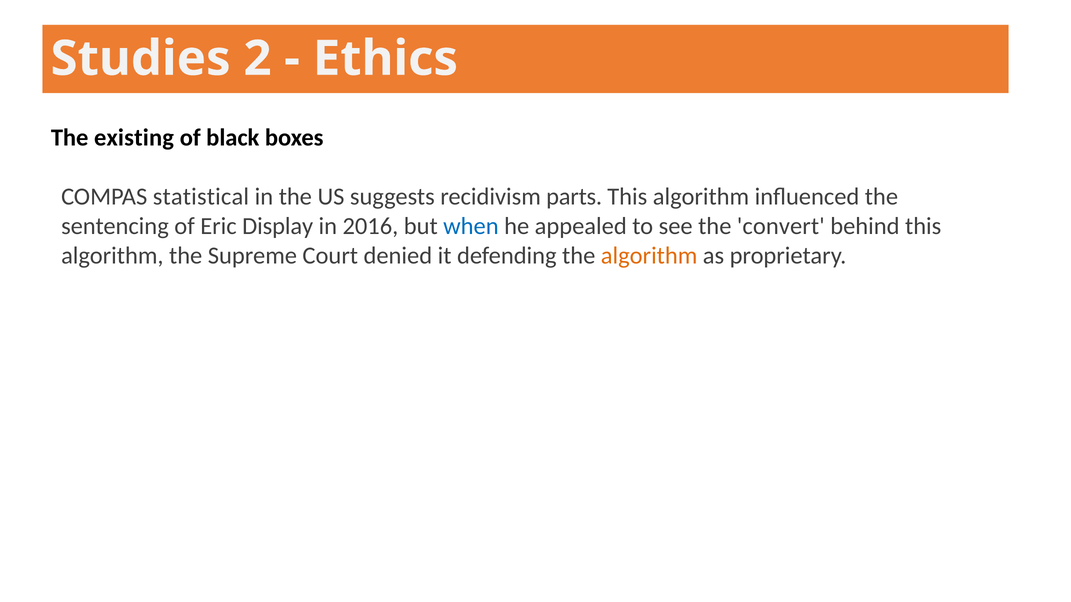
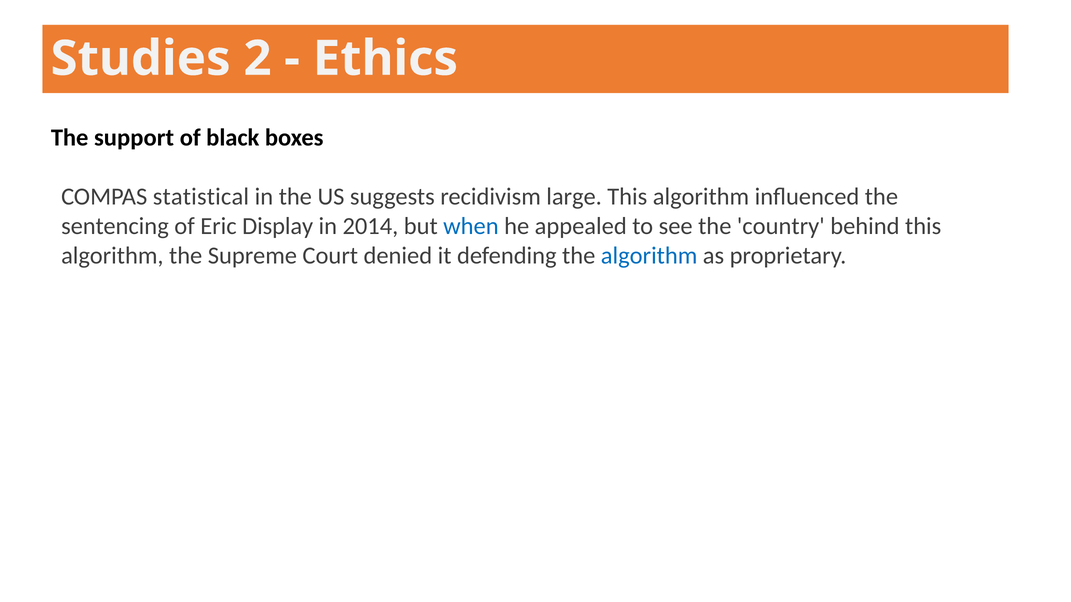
existing: existing -> support
parts: parts -> large
2016: 2016 -> 2014
convert: convert -> country
algorithm at (649, 256) colour: orange -> blue
